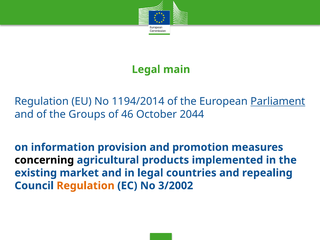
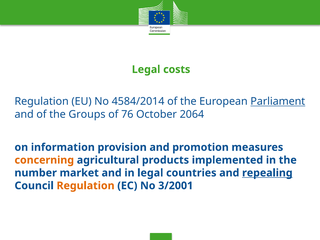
main: main -> costs
1194/2014: 1194/2014 -> 4584/2014
46: 46 -> 76
2044: 2044 -> 2064
concerning colour: black -> orange
existing: existing -> number
repealing underline: none -> present
3/2002: 3/2002 -> 3/2001
